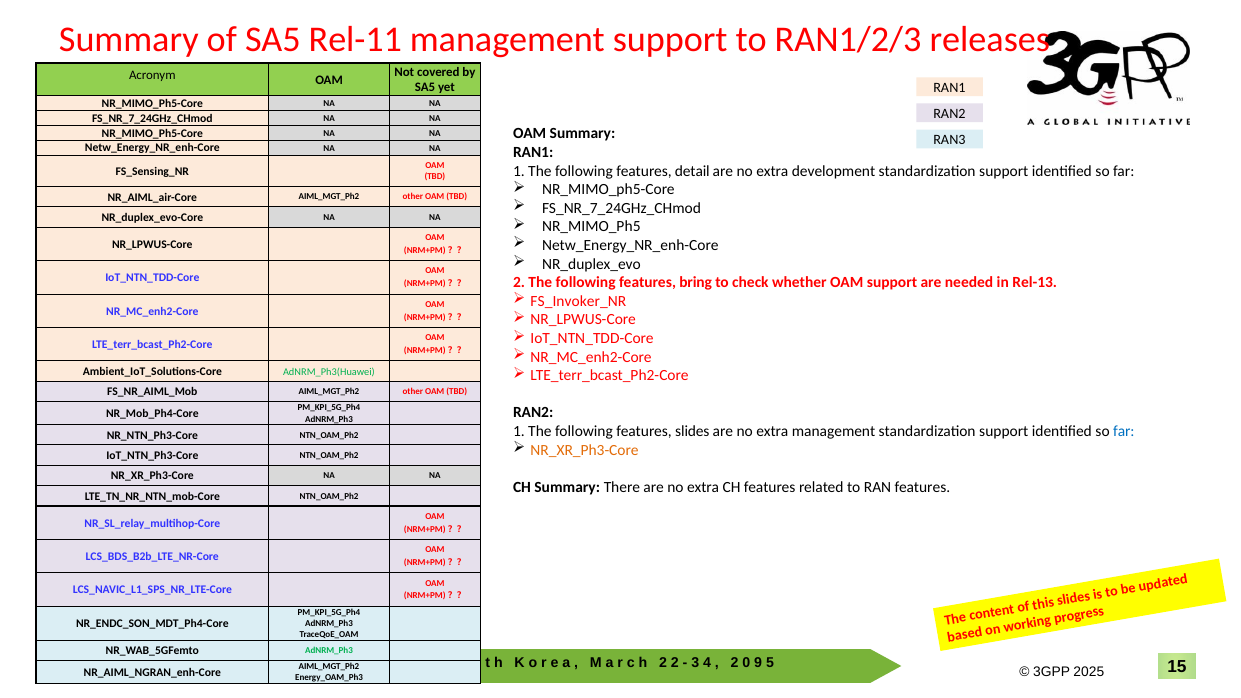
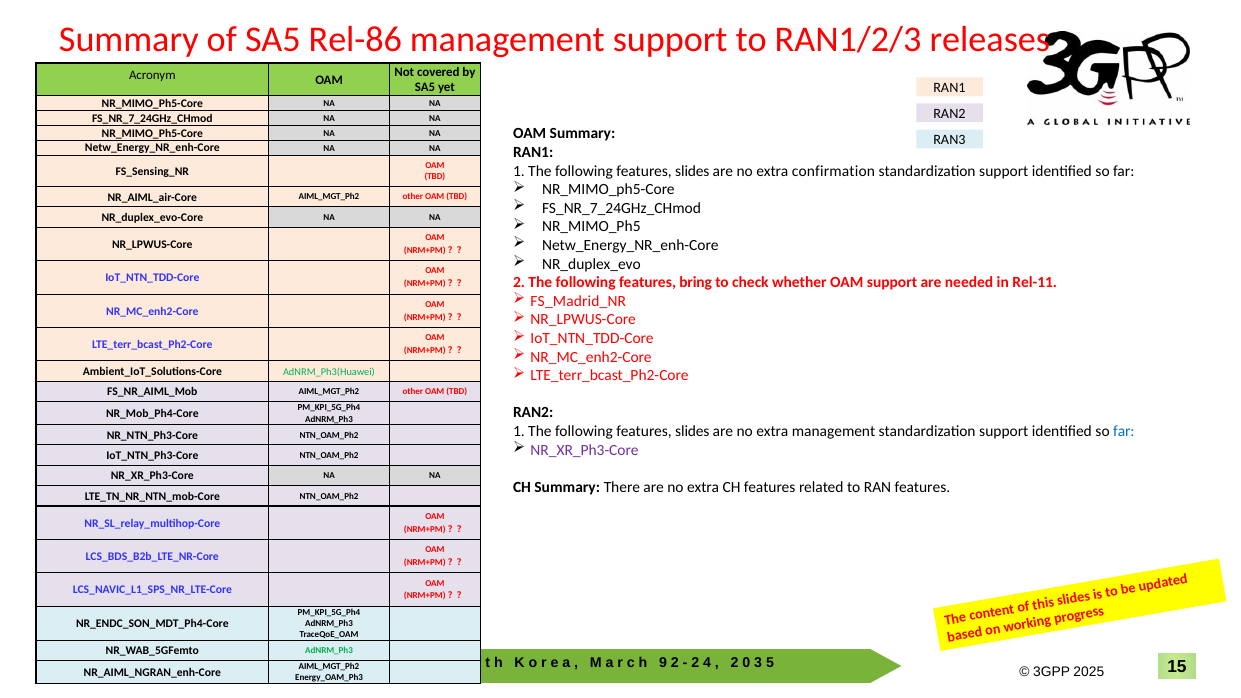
Rel-11: Rel-11 -> Rel-86
detail at (692, 171): detail -> slides
development: development -> confirmation
Rel-13: Rel-13 -> Rel-11
FS_Invoker_NR: FS_Invoker_NR -> FS_Madrid_NR
NR_XR_Ph3-Core at (585, 450) colour: orange -> purple
2 at (663, 663): 2 -> 9
3 at (695, 663): 3 -> 2
9: 9 -> 3
